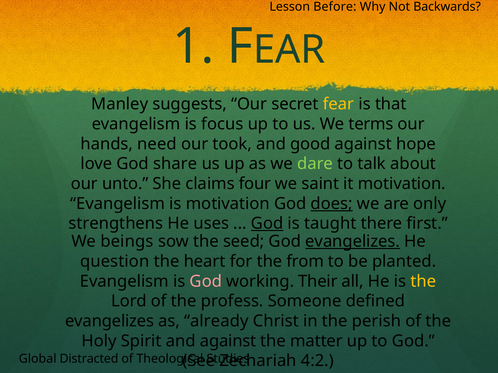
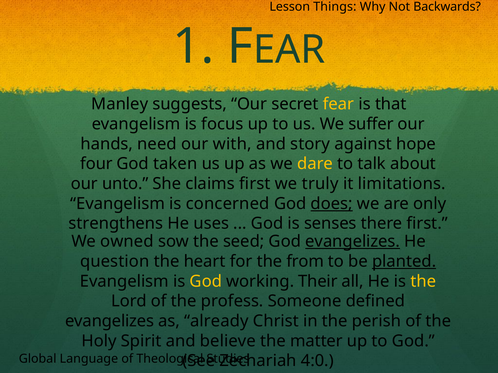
Before: Before -> Things
terms: terms -> suffer
took: took -> with
good: good -> story
love: love -> four
share: share -> taken
dare colour: light green -> yellow
claims four: four -> first
saint: saint -> truly
it motivation: motivation -> limitations
is motivation: motivation -> concerned
God at (267, 224) underline: present -> none
taught: taught -> senses
beings: beings -> owned
planted underline: none -> present
God at (206, 282) colour: pink -> yellow
and against: against -> believe
Distracted: Distracted -> Language
4:2: 4:2 -> 4:0
